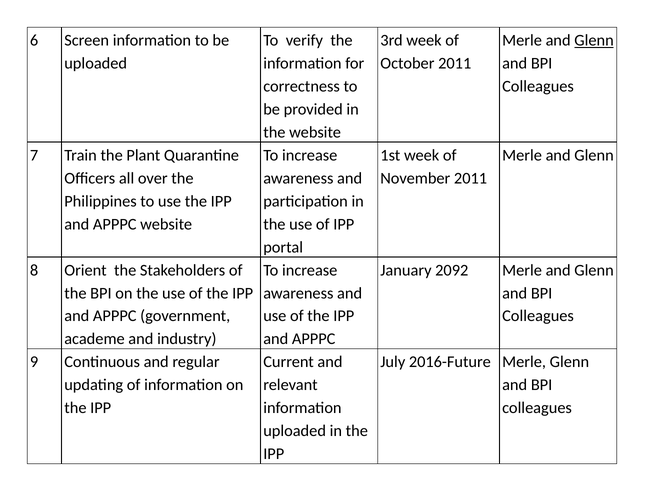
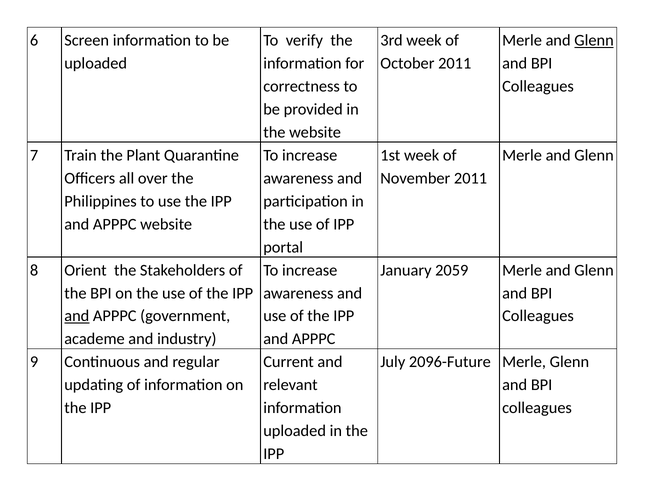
2092: 2092 -> 2059
and at (77, 316) underline: none -> present
2016-Future: 2016-Future -> 2096-Future
